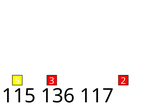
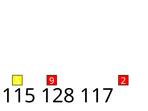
3: 3 -> 9
136: 136 -> 128
